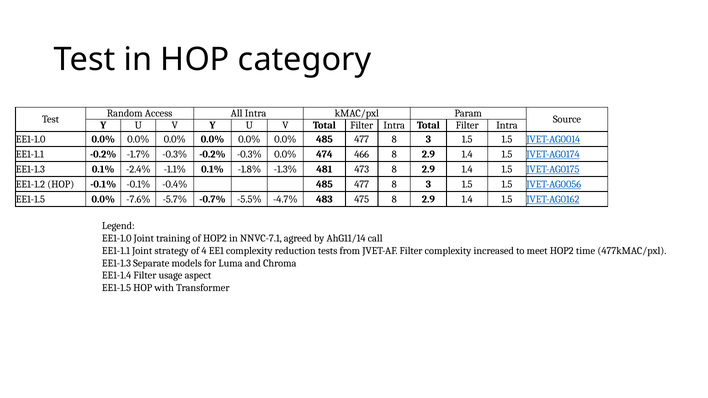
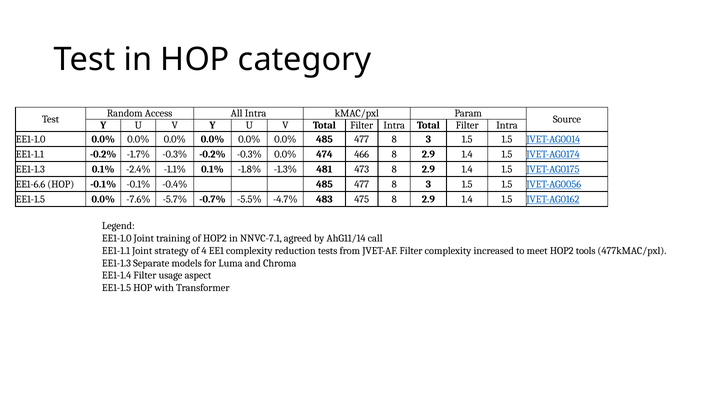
EE1-1.2: EE1-1.2 -> EE1-6.6
time: time -> tools
